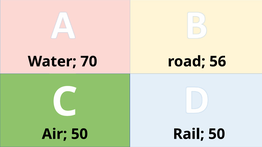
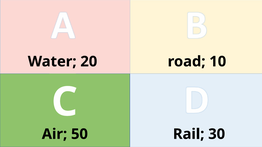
70: 70 -> 20
56: 56 -> 10
Rail 50: 50 -> 30
